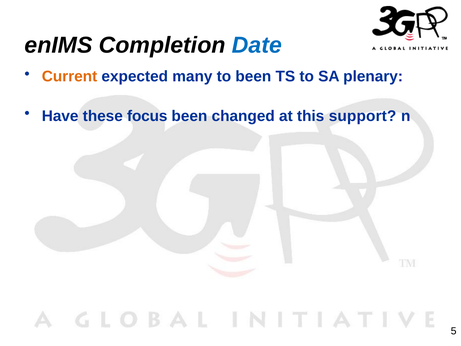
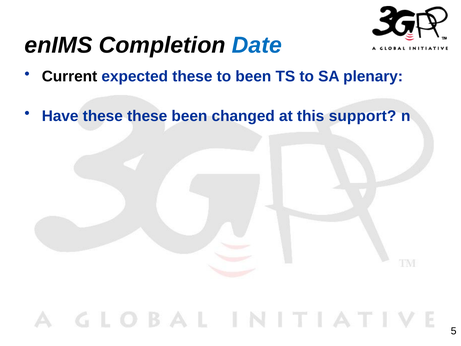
Current colour: orange -> black
expected many: many -> these
these focus: focus -> these
